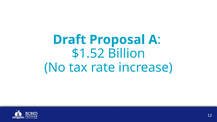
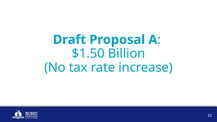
$1.52: $1.52 -> $1.50
